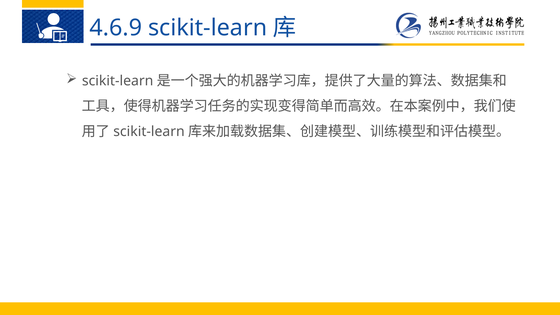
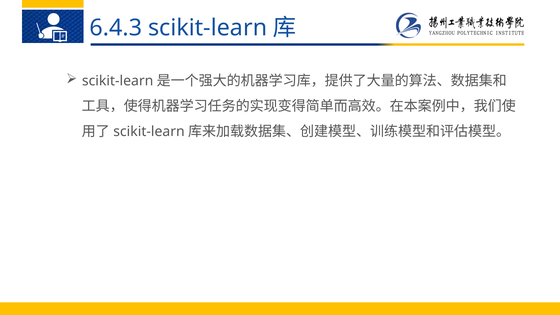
4.6.9: 4.6.9 -> 6.4.3
